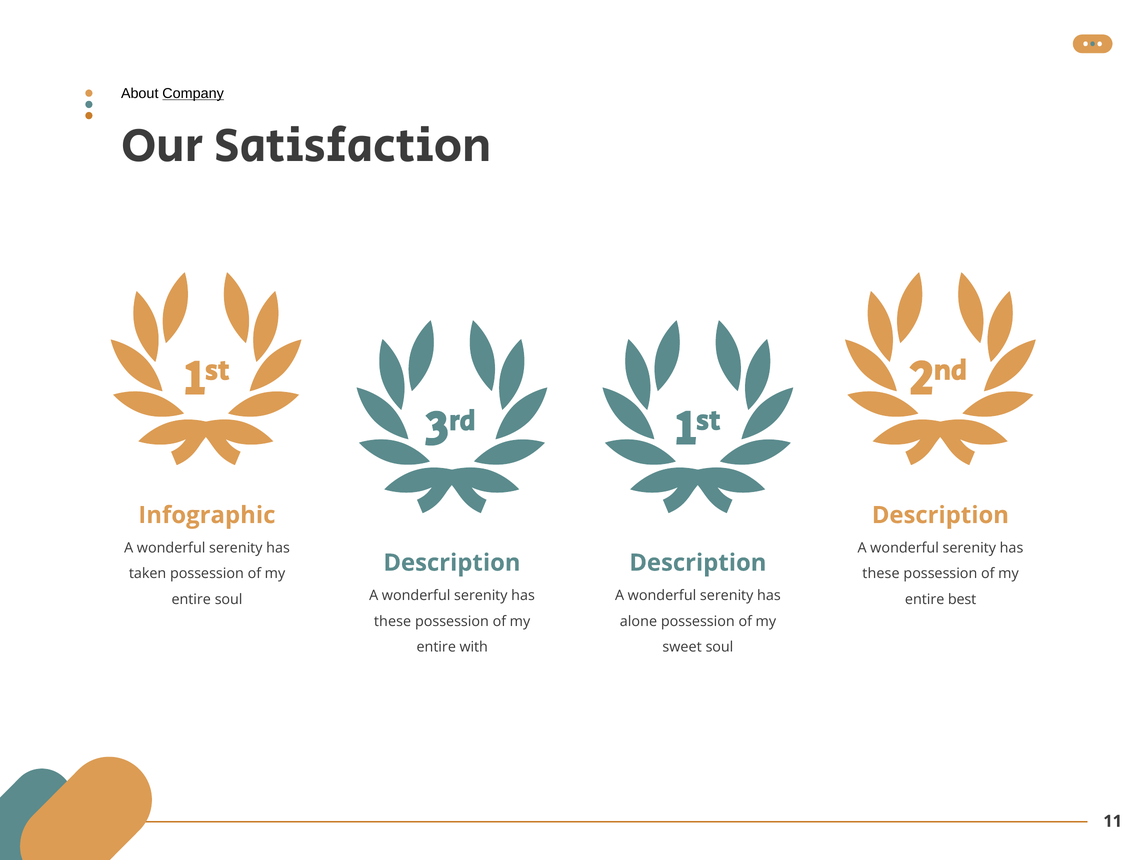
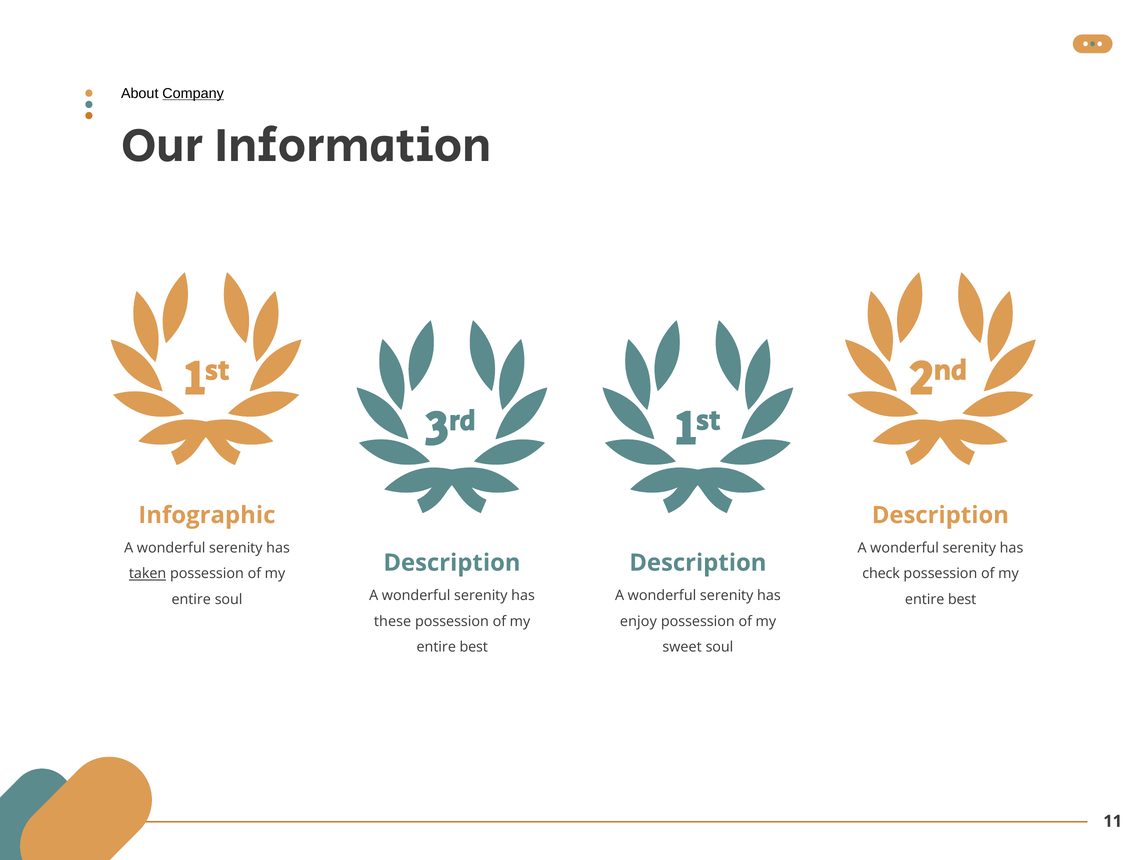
Satisfaction: Satisfaction -> Information
taken underline: none -> present
these at (881, 574): these -> check
alone: alone -> enjoy
with at (474, 647): with -> best
